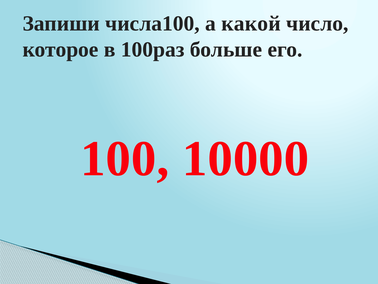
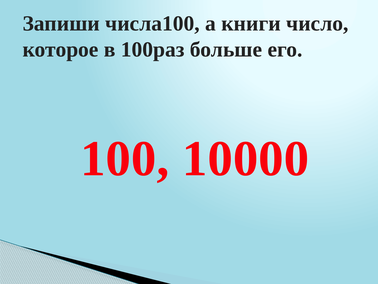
какой: какой -> книги
